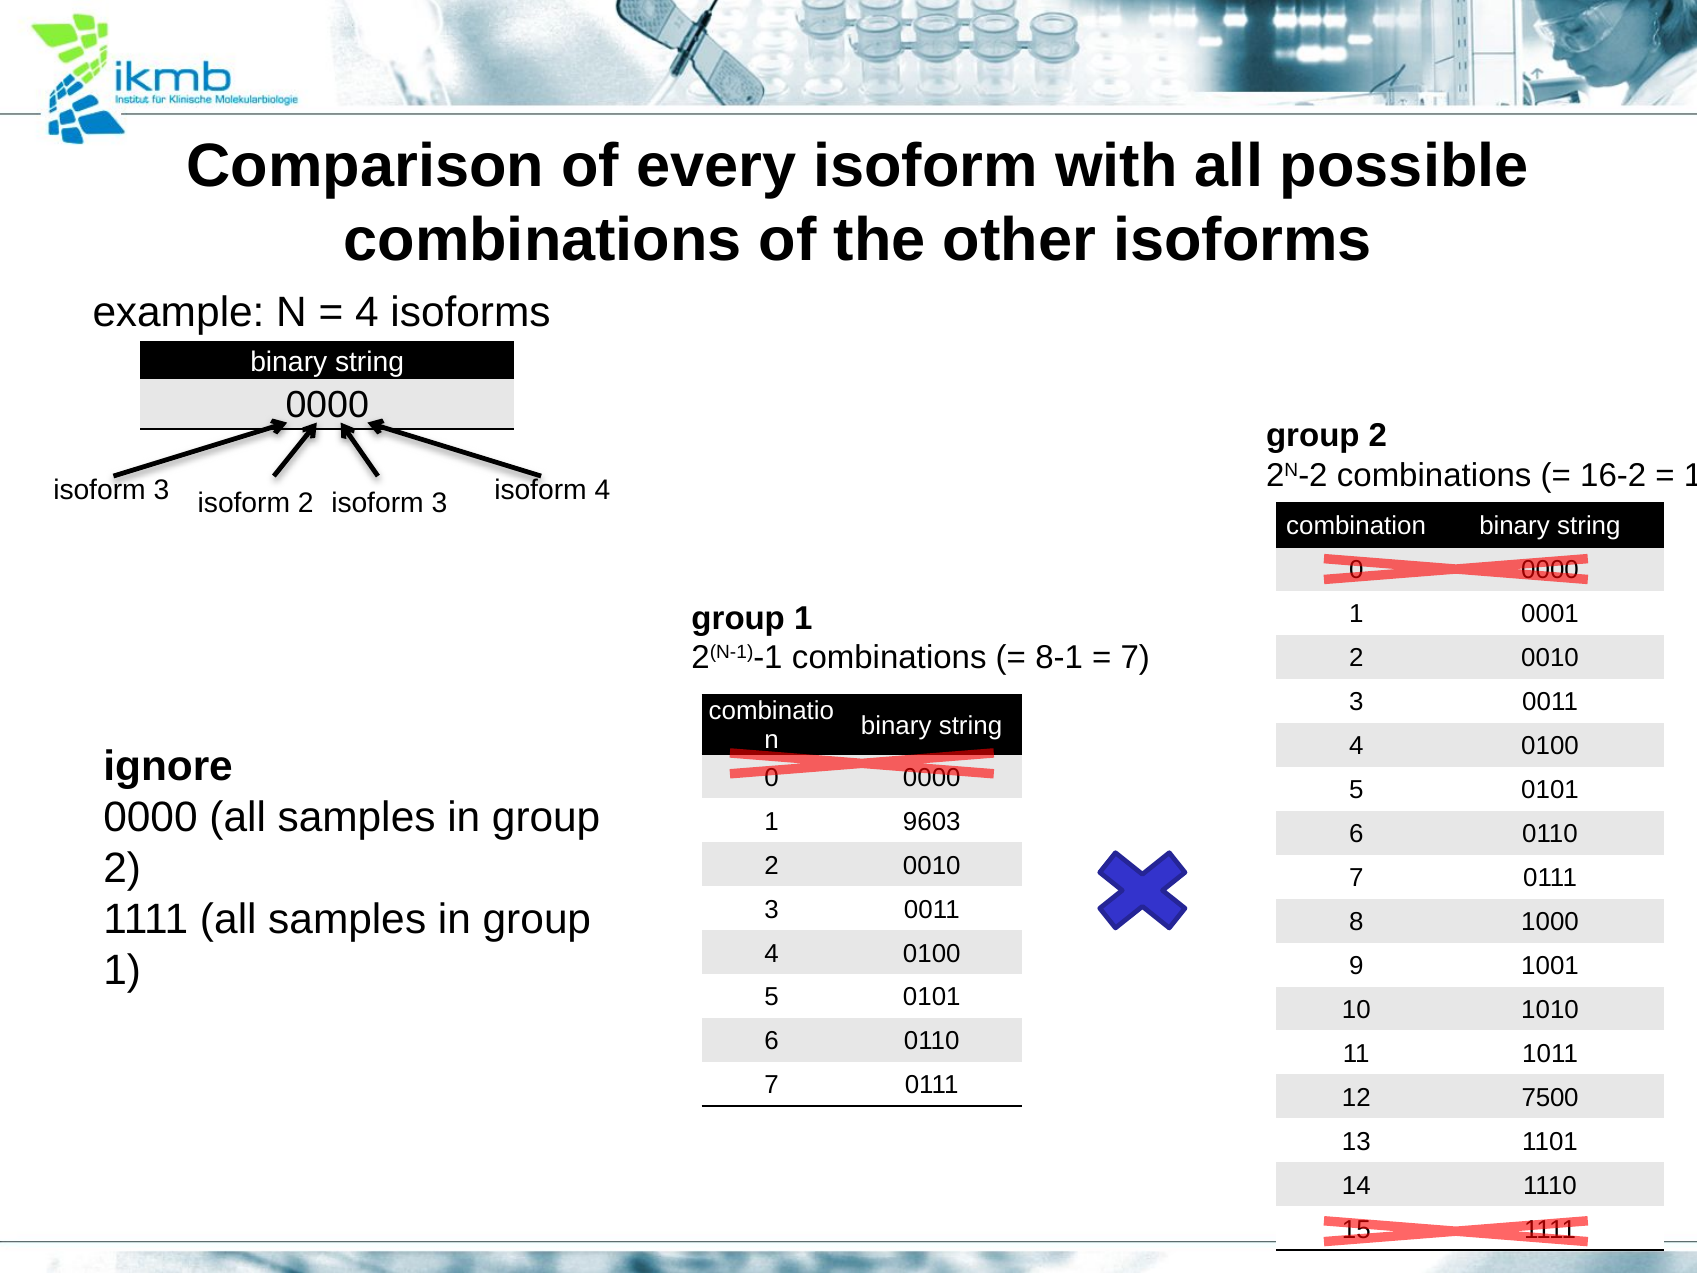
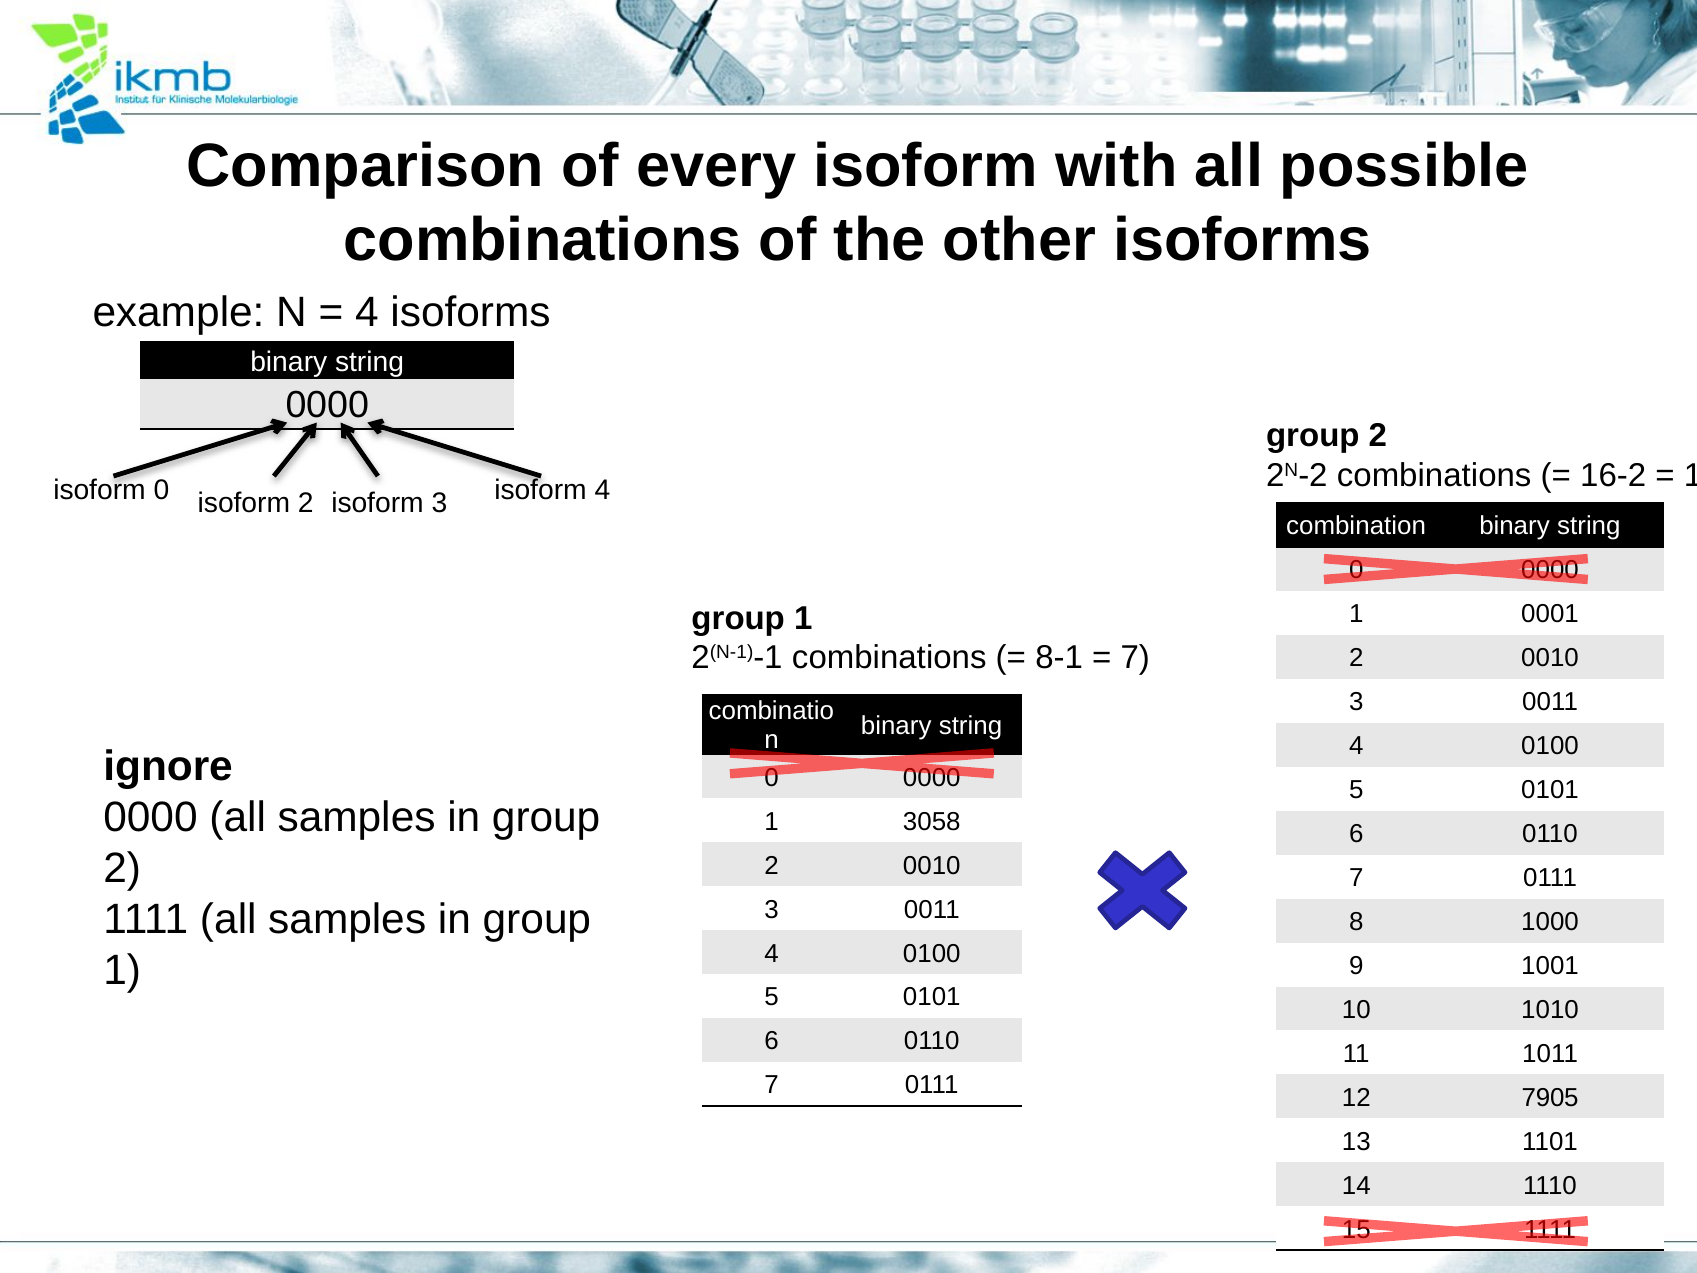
3 at (161, 490): 3 -> 0
9603: 9603 -> 3058
7500: 7500 -> 7905
